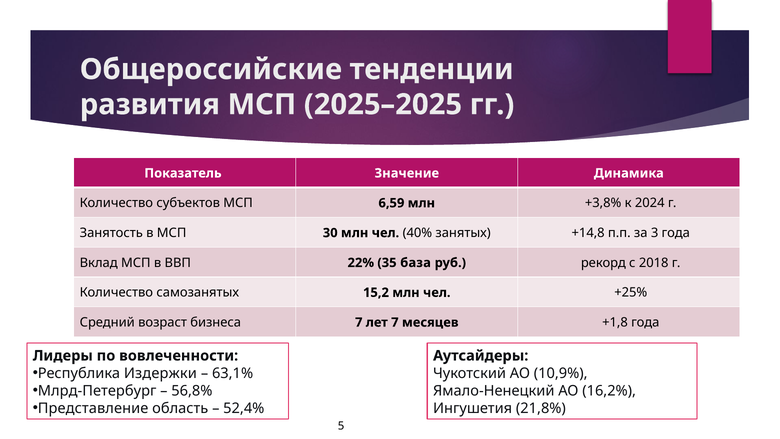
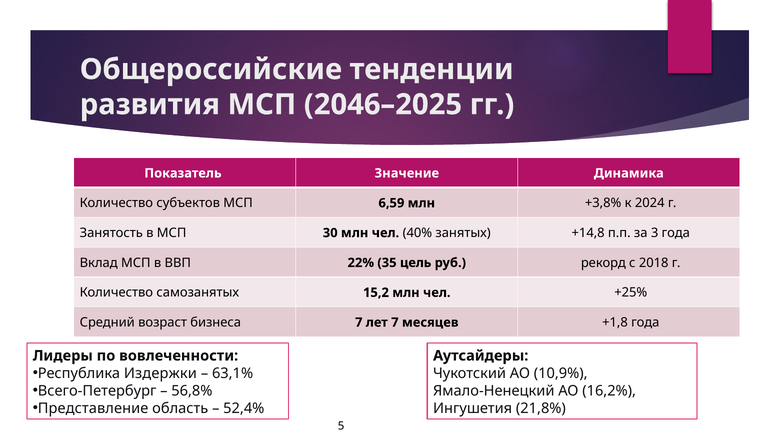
2025–2025: 2025–2025 -> 2046–2025
база: база -> цель
Млрд-Петербург: Млрд-Петербург -> Всего-Петербург
